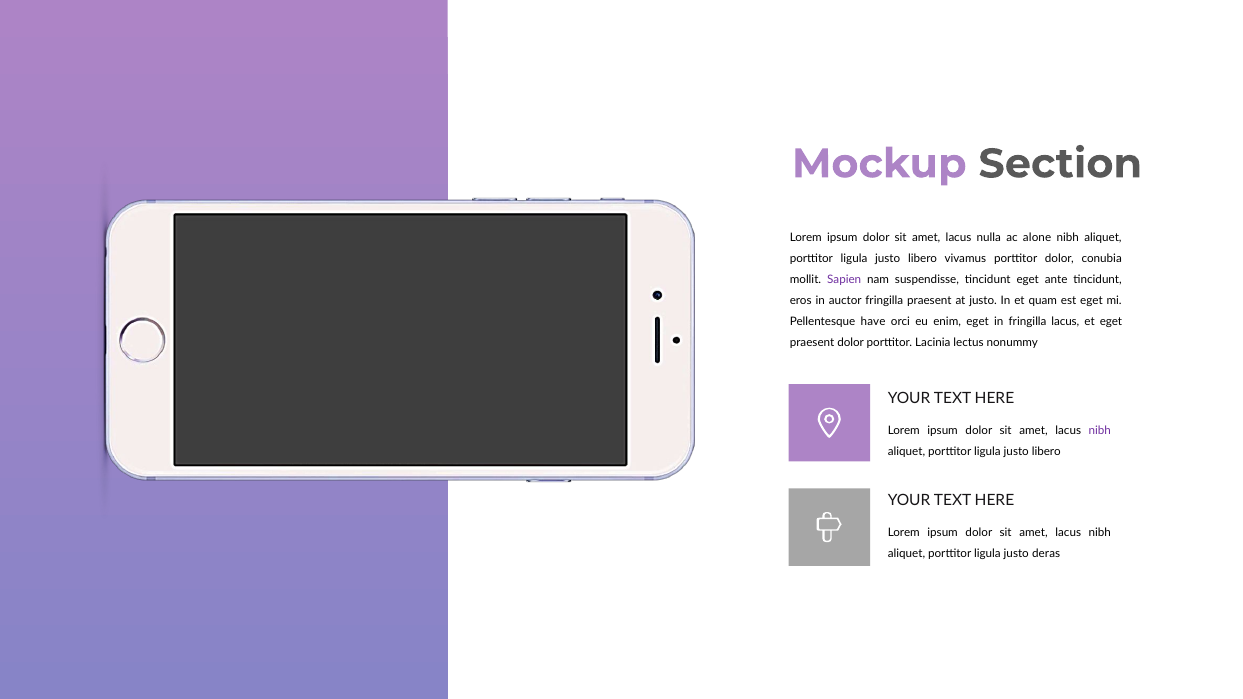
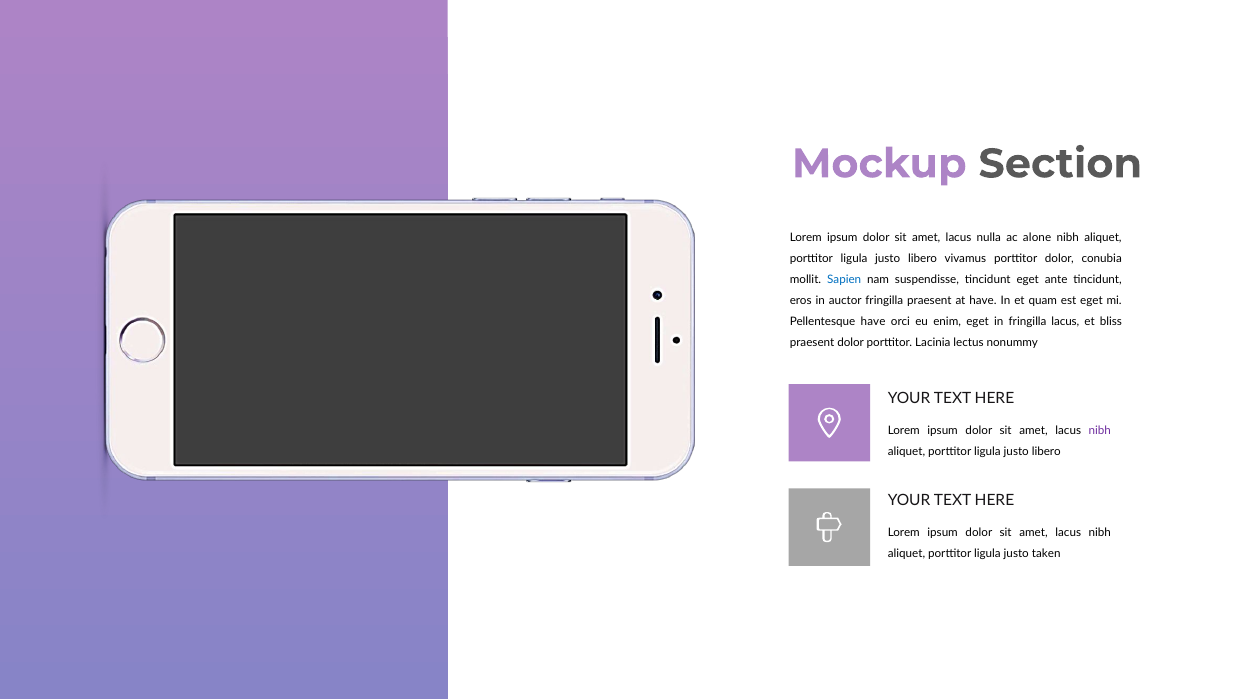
Sapien colour: purple -> blue
at justo: justo -> have
et eget: eget -> bliss
deras: deras -> taken
